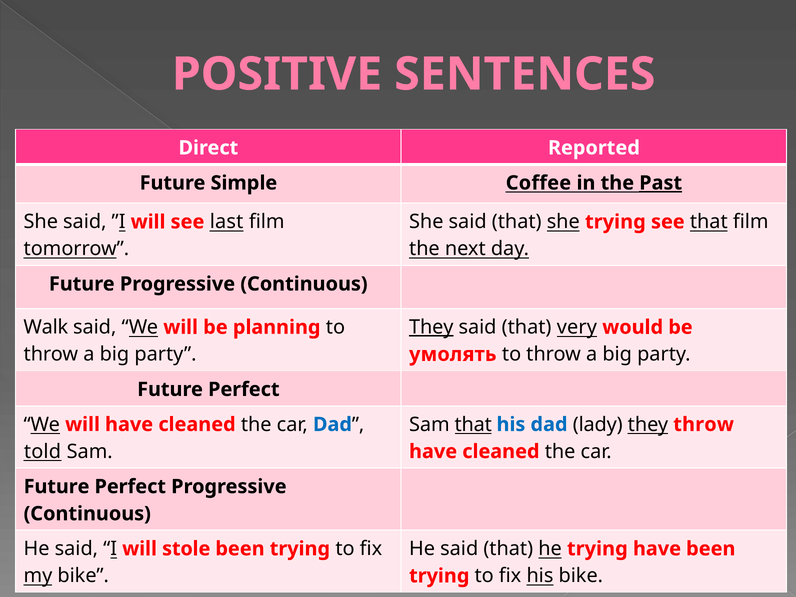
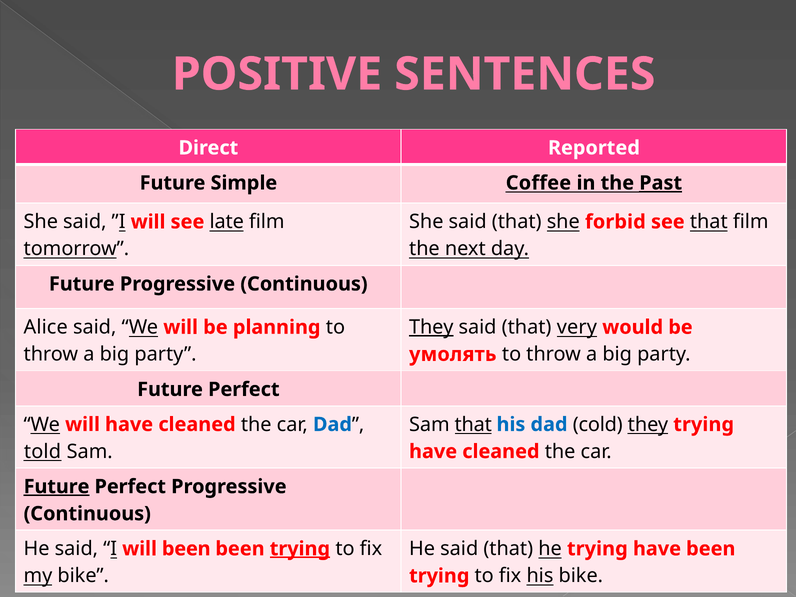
last: last -> late
she trying: trying -> forbid
Walk: Walk -> Alice
lady: lady -> cold
they throw: throw -> trying
Future at (57, 487) underline: none -> present
will stole: stole -> been
trying at (300, 549) underline: none -> present
